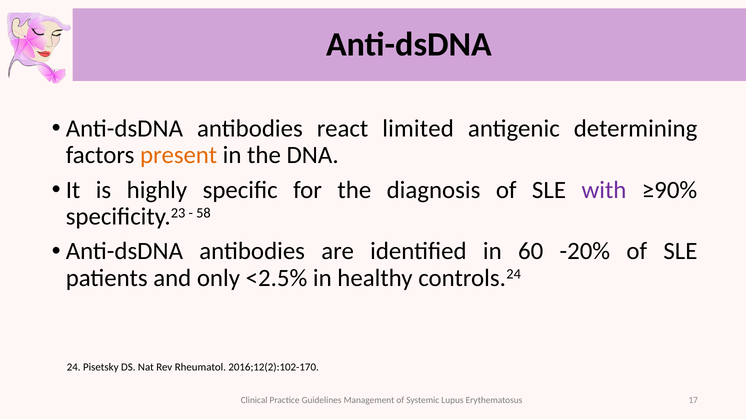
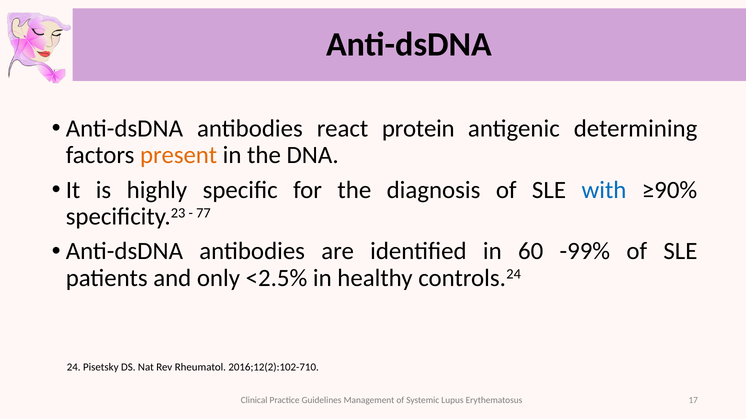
limited: limited -> protein
with colour: purple -> blue
58: 58 -> 77
-20%: -20% -> -99%
2016;12(2):102-170: 2016;12(2):102-170 -> 2016;12(2):102-710
